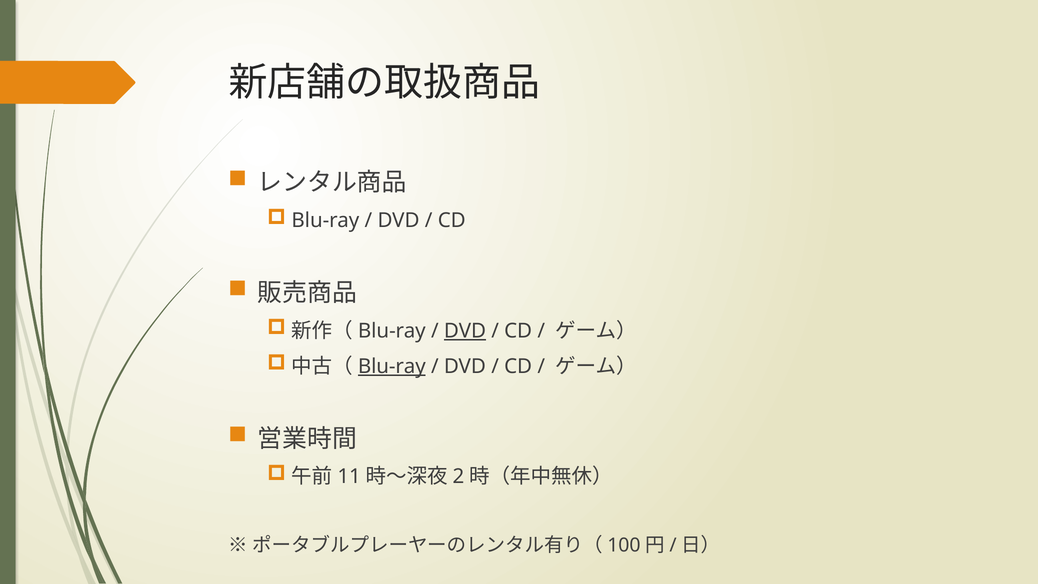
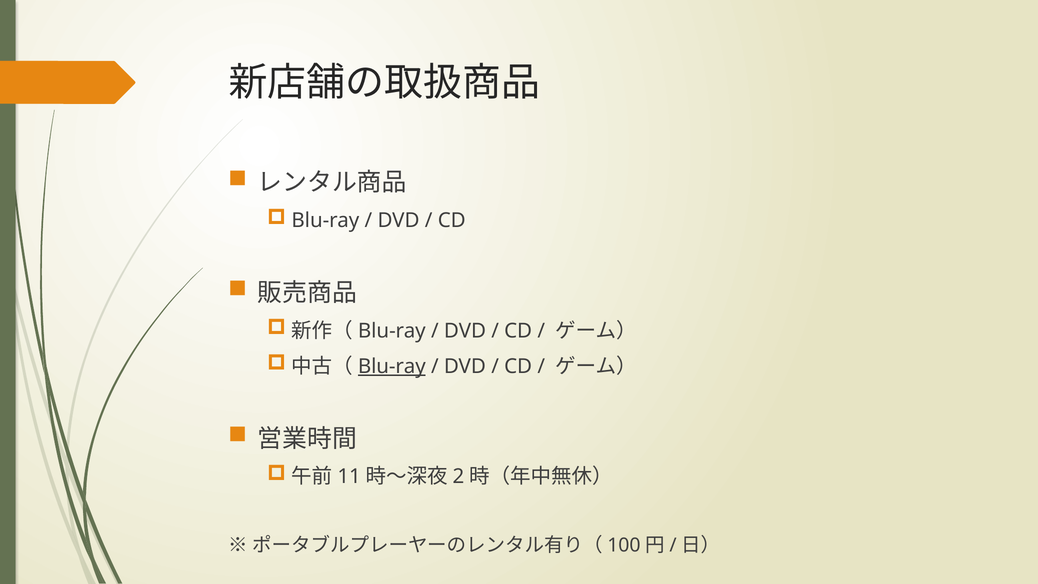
DVD at (465, 331) underline: present -> none
